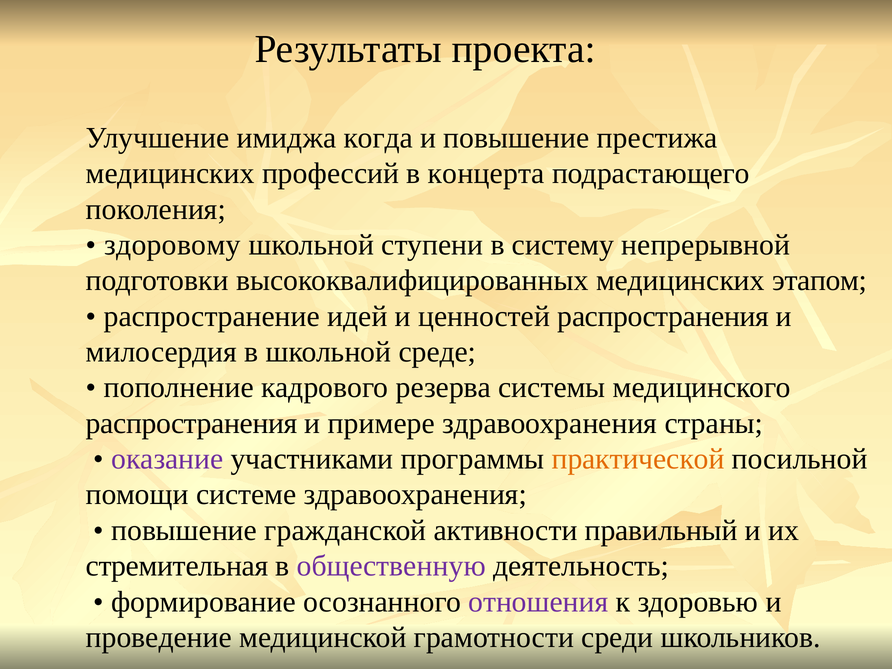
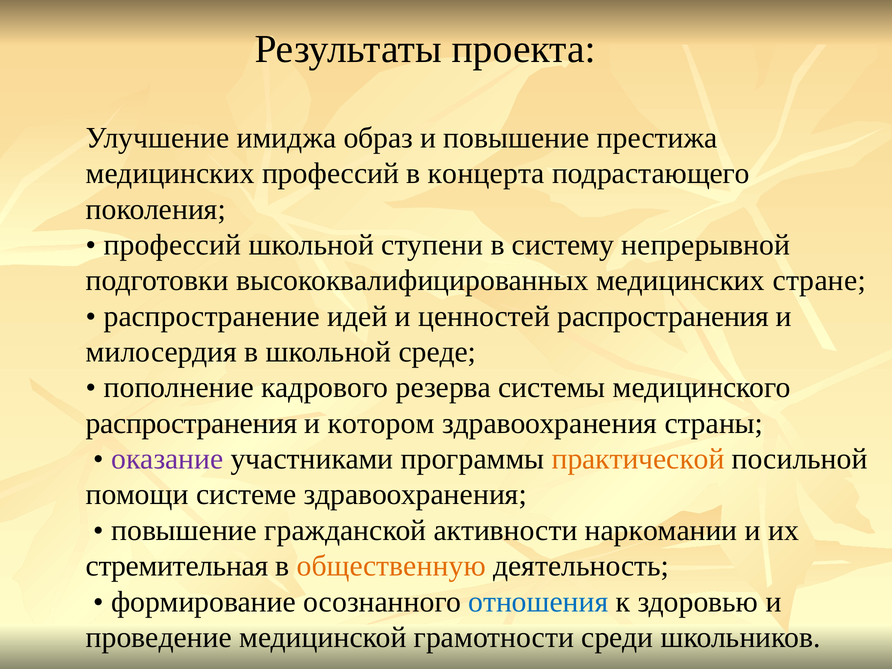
когда: когда -> образ
здоровому at (172, 245): здоровому -> профессий
этапом: этапом -> стране
примере: примере -> котором
правильный: правильный -> наркомании
общественную colour: purple -> orange
отношения colour: purple -> blue
